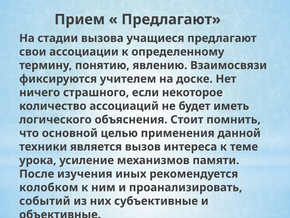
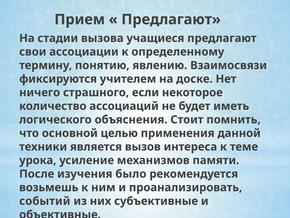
иных: иных -> было
колобком: колобком -> возьмешь
